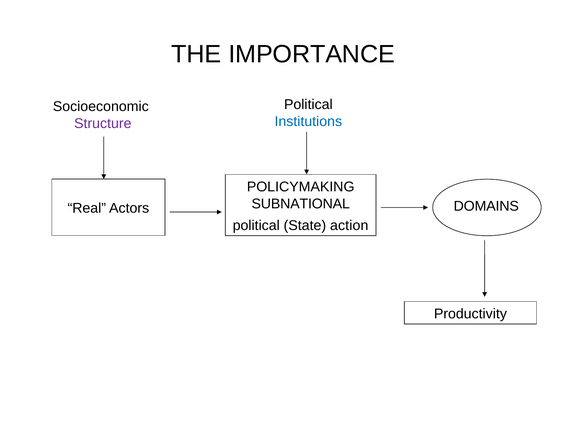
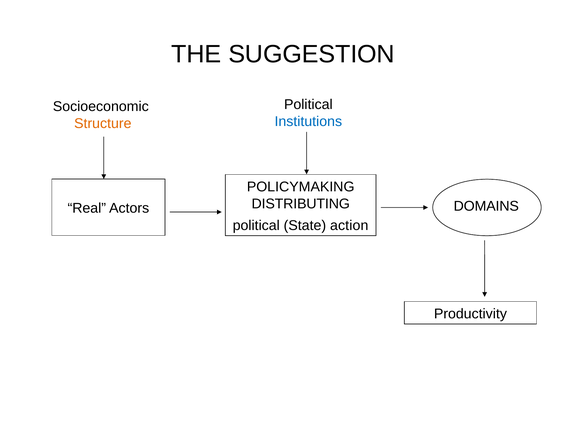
IMPORTANCE: IMPORTANCE -> SUGGESTION
Structure colour: purple -> orange
SUBNATIONAL: SUBNATIONAL -> DISTRIBUTING
